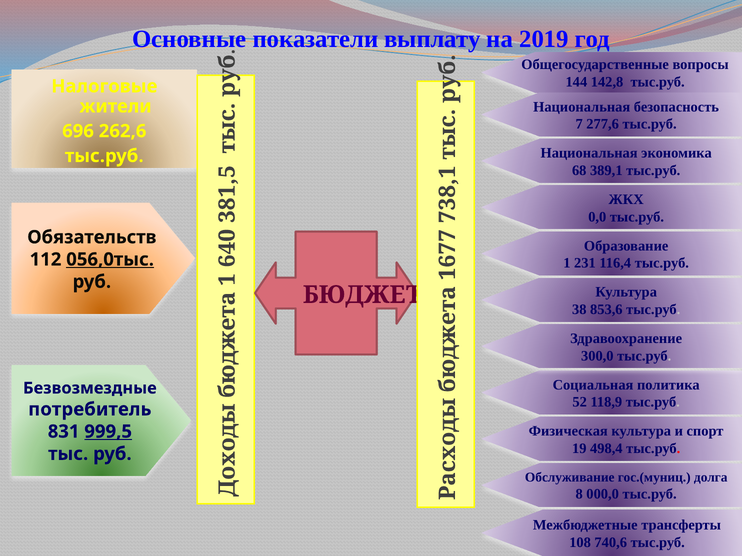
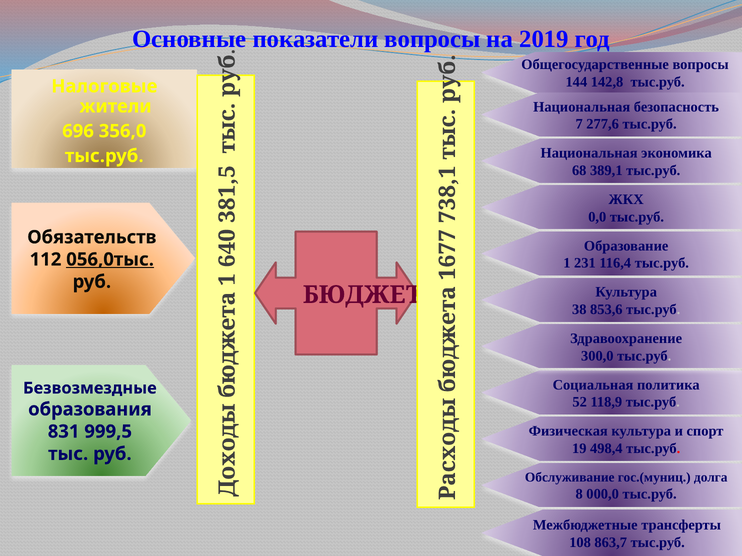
показатели выплату: выплату -> вопросы
262,6: 262,6 -> 356,0
потребитель: потребитель -> образования
999,5 underline: present -> none
740,6: 740,6 -> 863,7
